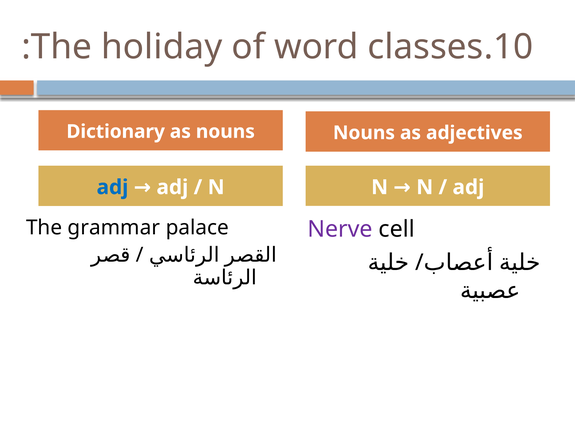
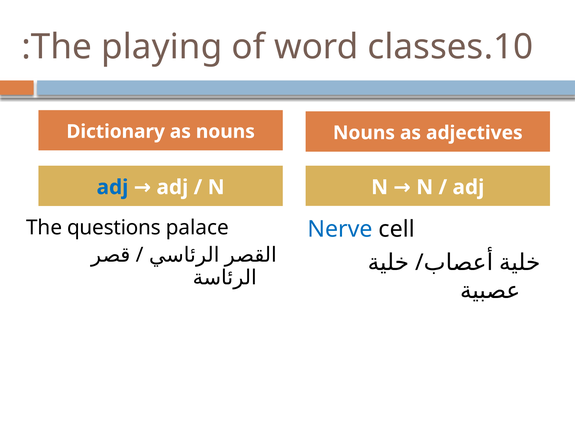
holiday: holiday -> playing
grammar: grammar -> questions
Nerve colour: purple -> blue
